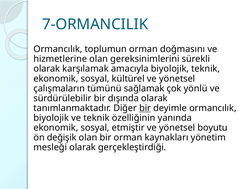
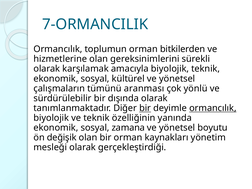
doğmasını: doğmasını -> bitkilerden
sağlamak: sağlamak -> aranması
ormancılık at (213, 108) underline: none -> present
etmiştir: etmiştir -> zamana
